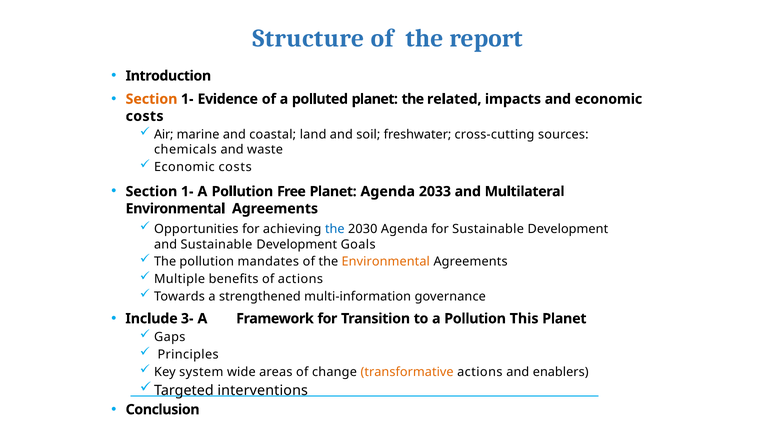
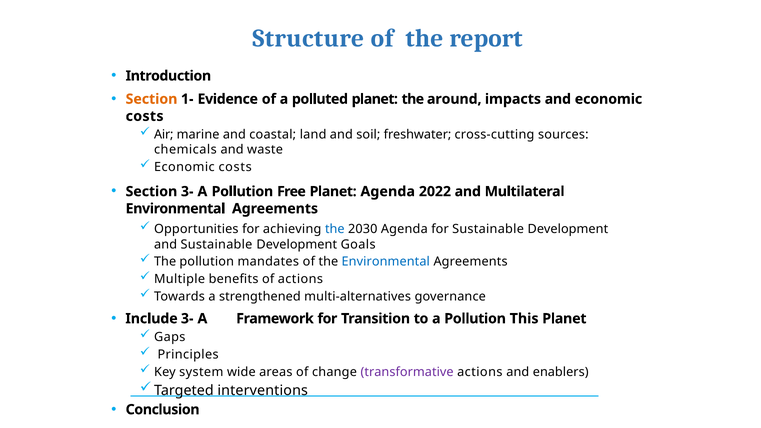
related: related -> around
1- at (187, 192): 1- -> 3-
2033: 2033 -> 2022
Environmental at (386, 262) colour: orange -> blue
multi-information: multi-information -> multi-alternatives
transformative colour: orange -> purple
